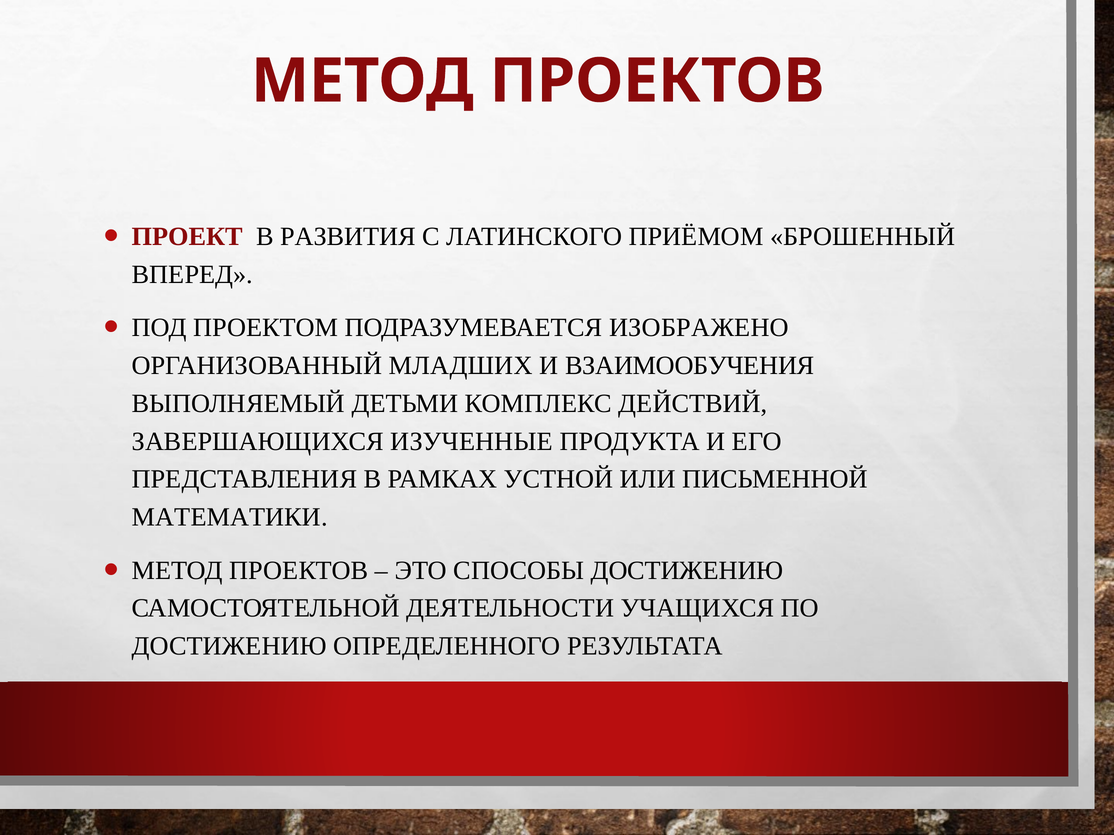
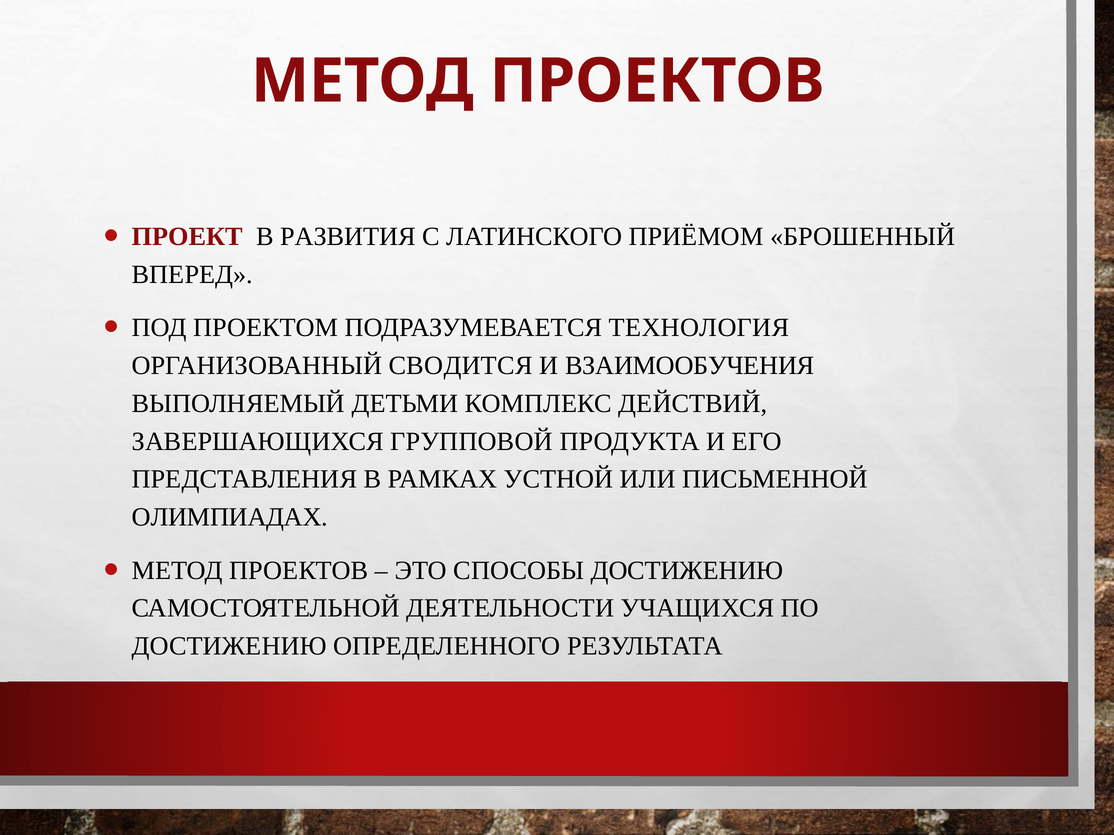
ИЗОБРАЖЕНО: ИЗОБРАЖЕНО -> ТЕХНОЛОГИЯ
МЛАДШИХ: МЛАДШИХ -> СВОДИТСЯ
ИЗУЧЕННЫЕ: ИЗУЧЕННЫЕ -> ГРУППОВОЙ
МАТЕМАТИКИ: МАТЕМАТИКИ -> ОЛИМПИАДАХ
